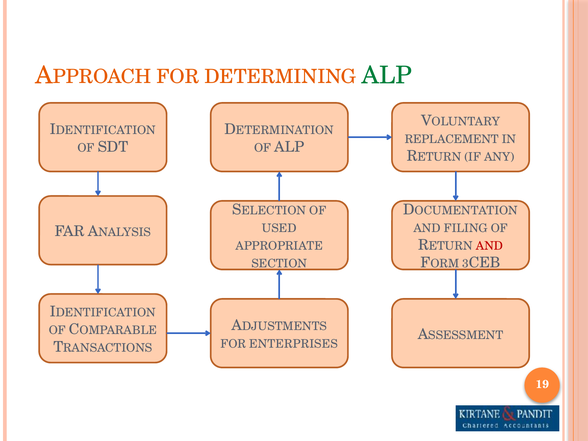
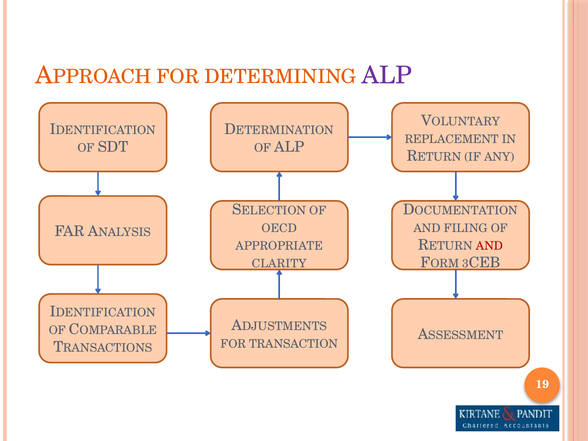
ALP at (387, 75) colour: green -> purple
USED: USED -> OECD
SECTION: SECTION -> CLARITY
ENTERPRISES: ENTERPRISES -> TRANSACTION
